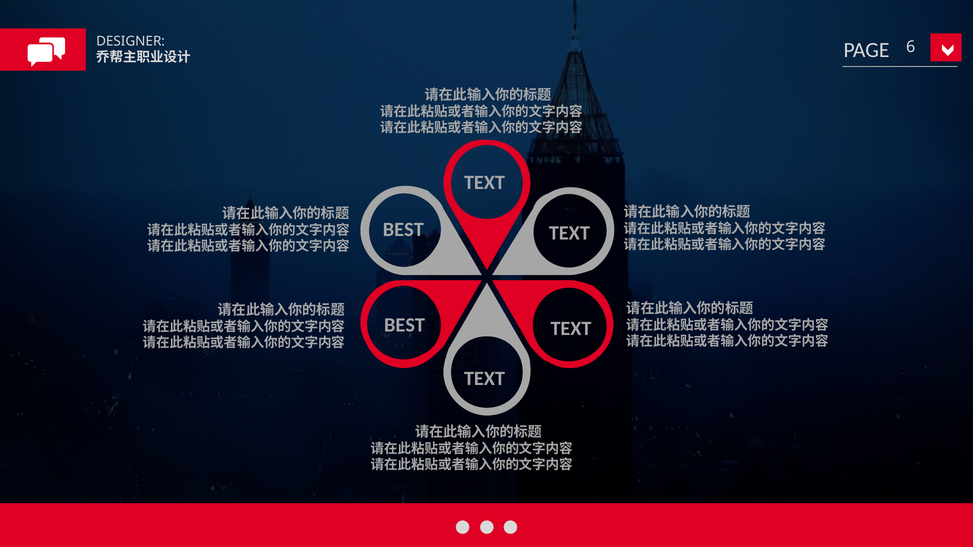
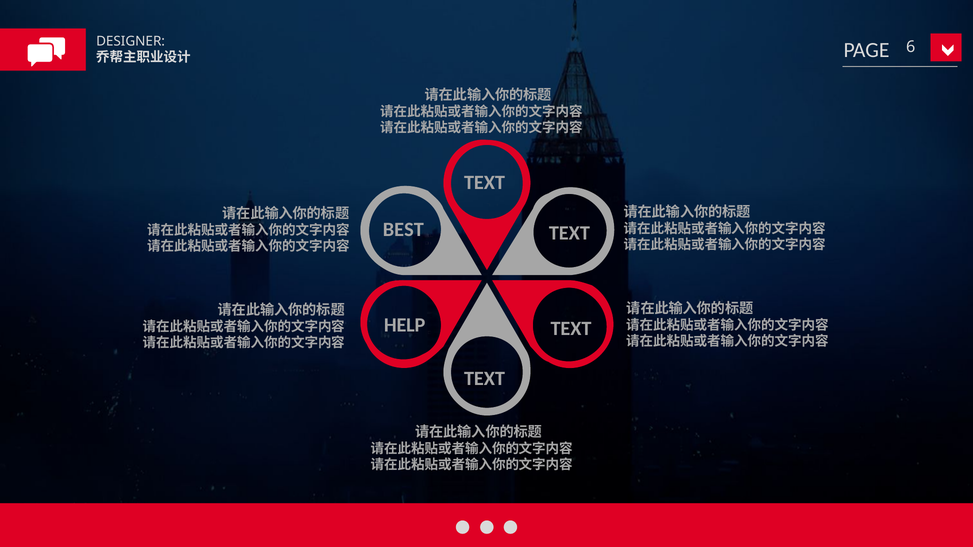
BEST at (405, 325): BEST -> HELP
